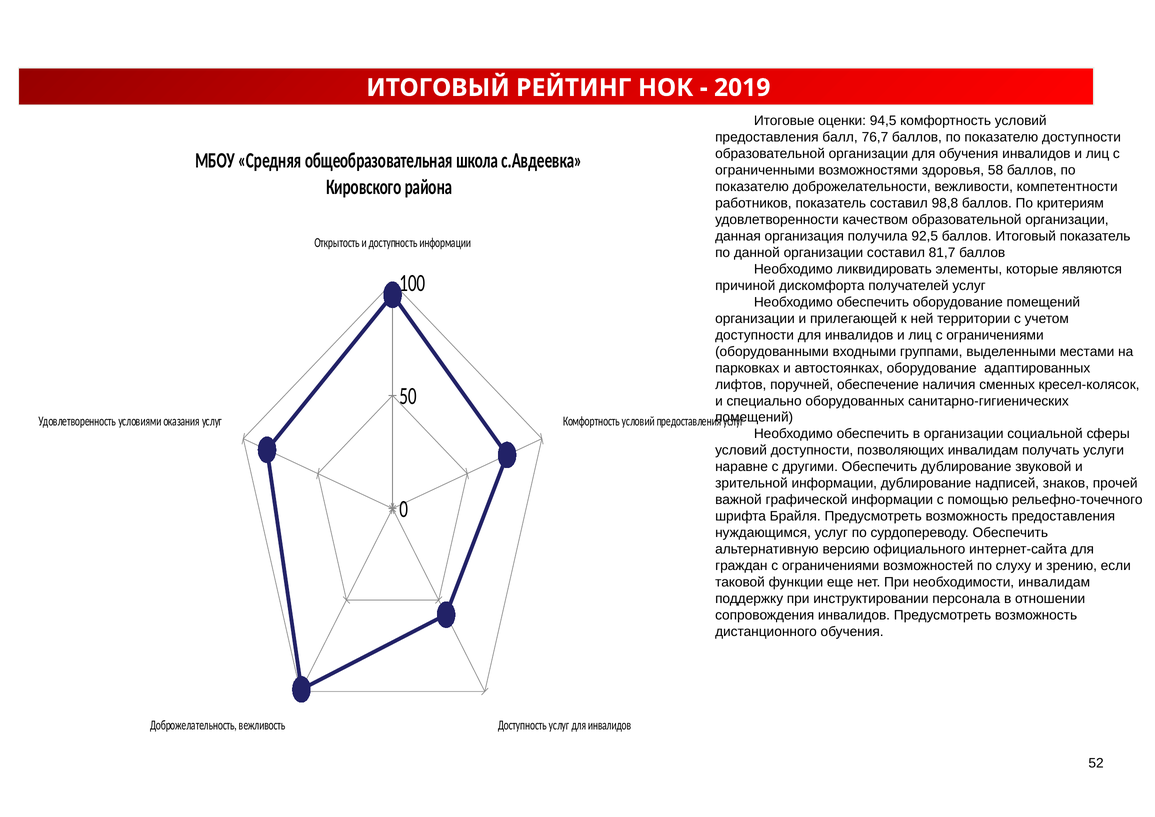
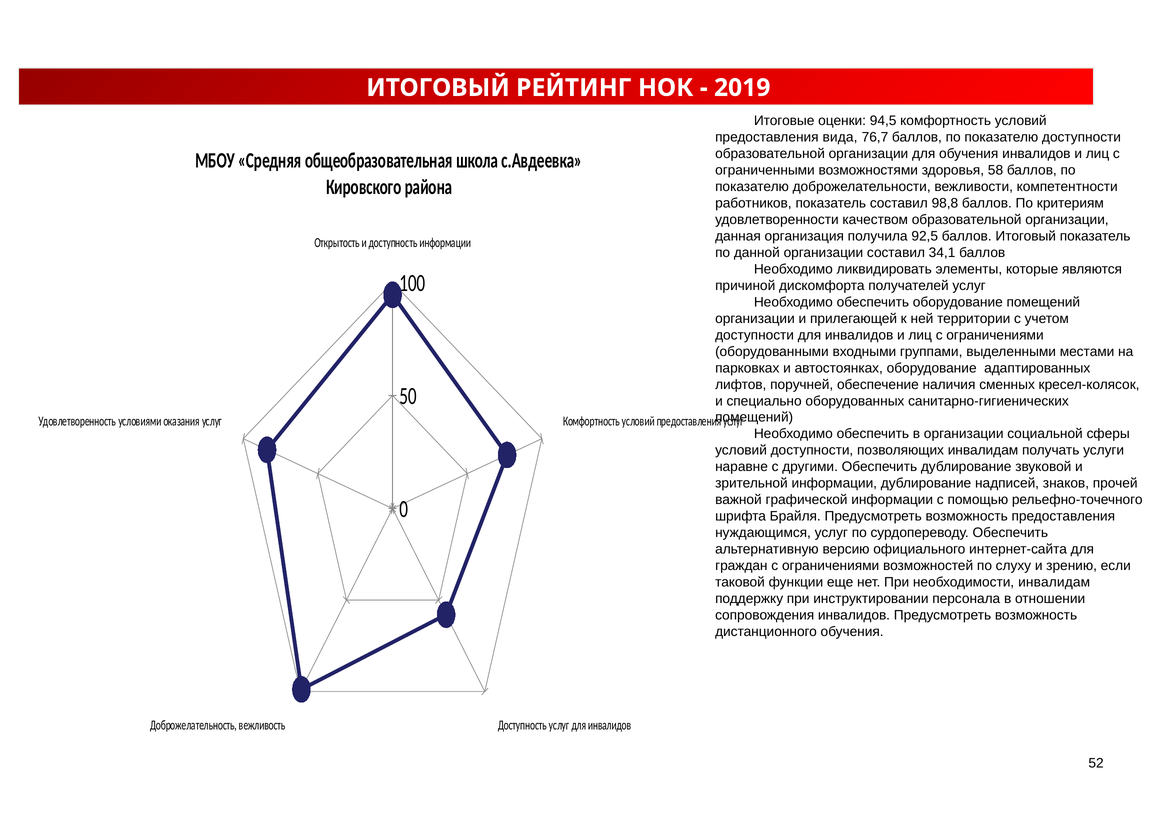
балл: балл -> вида
81,7: 81,7 -> 34,1
